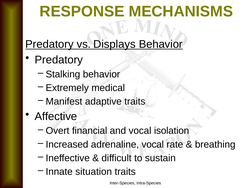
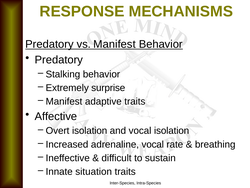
vs Displays: Displays -> Manifest
medical: medical -> surprise
Overt financial: financial -> isolation
